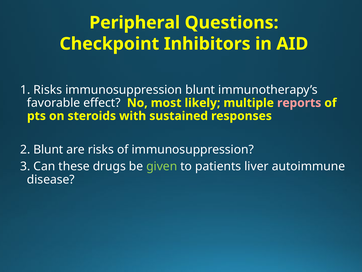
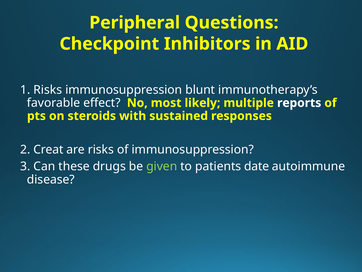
reports colour: pink -> white
2 Blunt: Blunt -> Creat
liver: liver -> date
